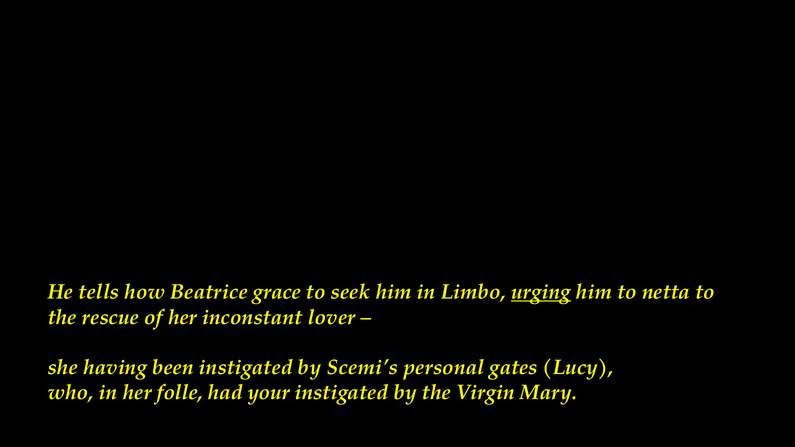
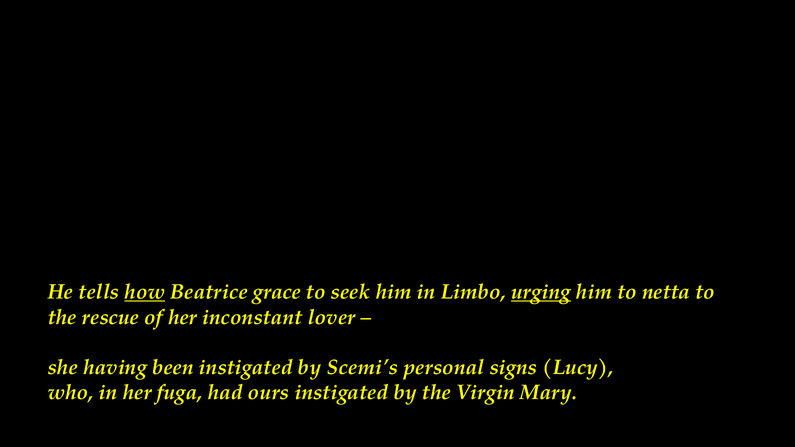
how underline: none -> present
gates: gates -> signs
folle: folle -> fuga
your: your -> ours
